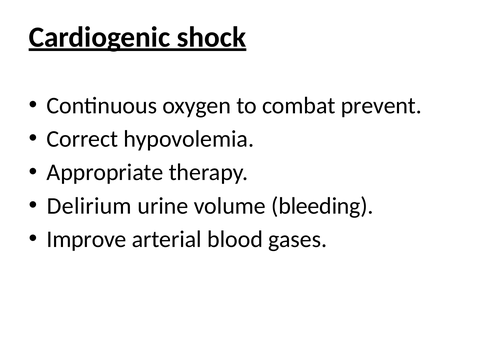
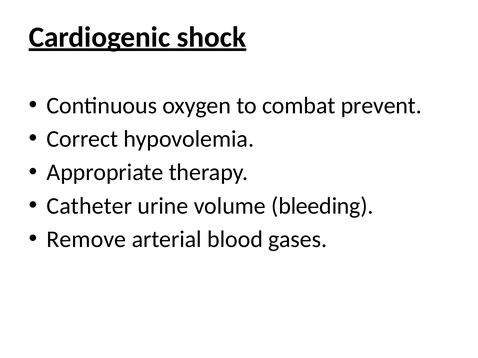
Delirium: Delirium -> Catheter
Improve: Improve -> Remove
